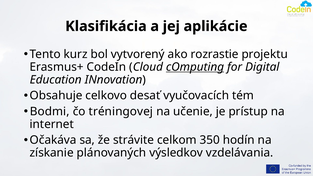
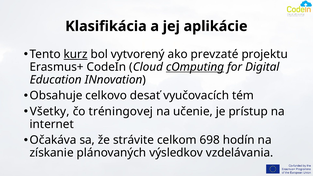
kurz underline: none -> present
rozrastie: rozrastie -> prevzaté
Bodmi: Bodmi -> Všetky
350: 350 -> 698
